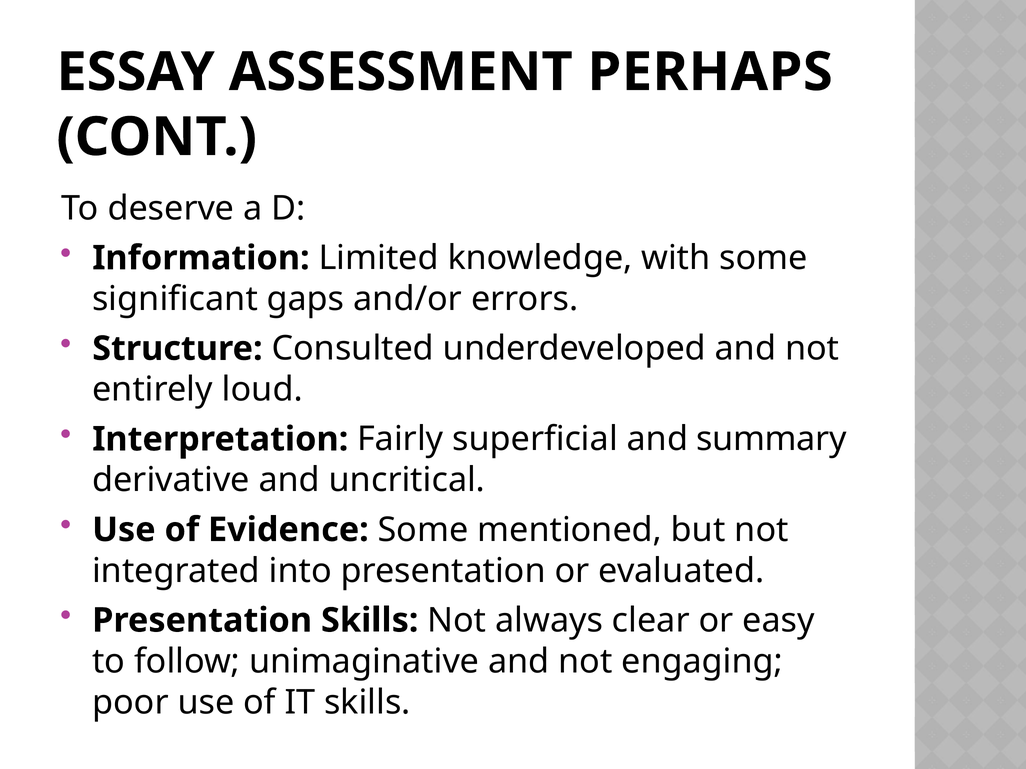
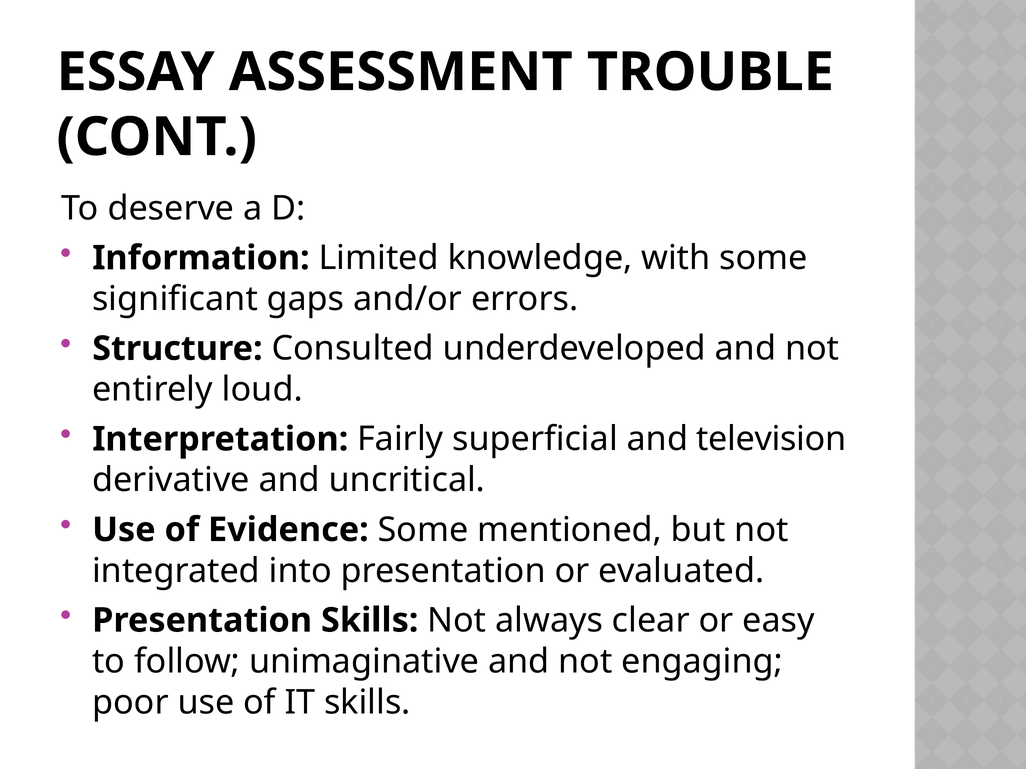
PERHAPS: PERHAPS -> TROUBLE
summary: summary -> television
